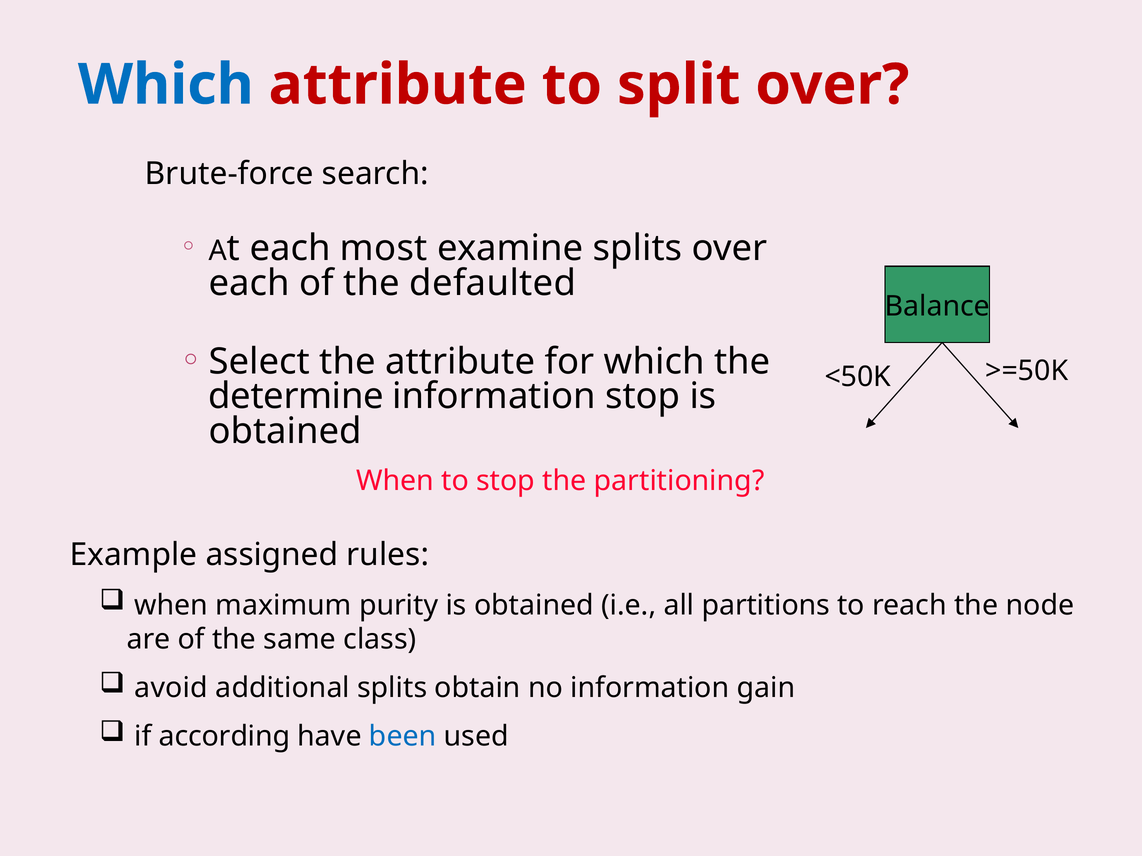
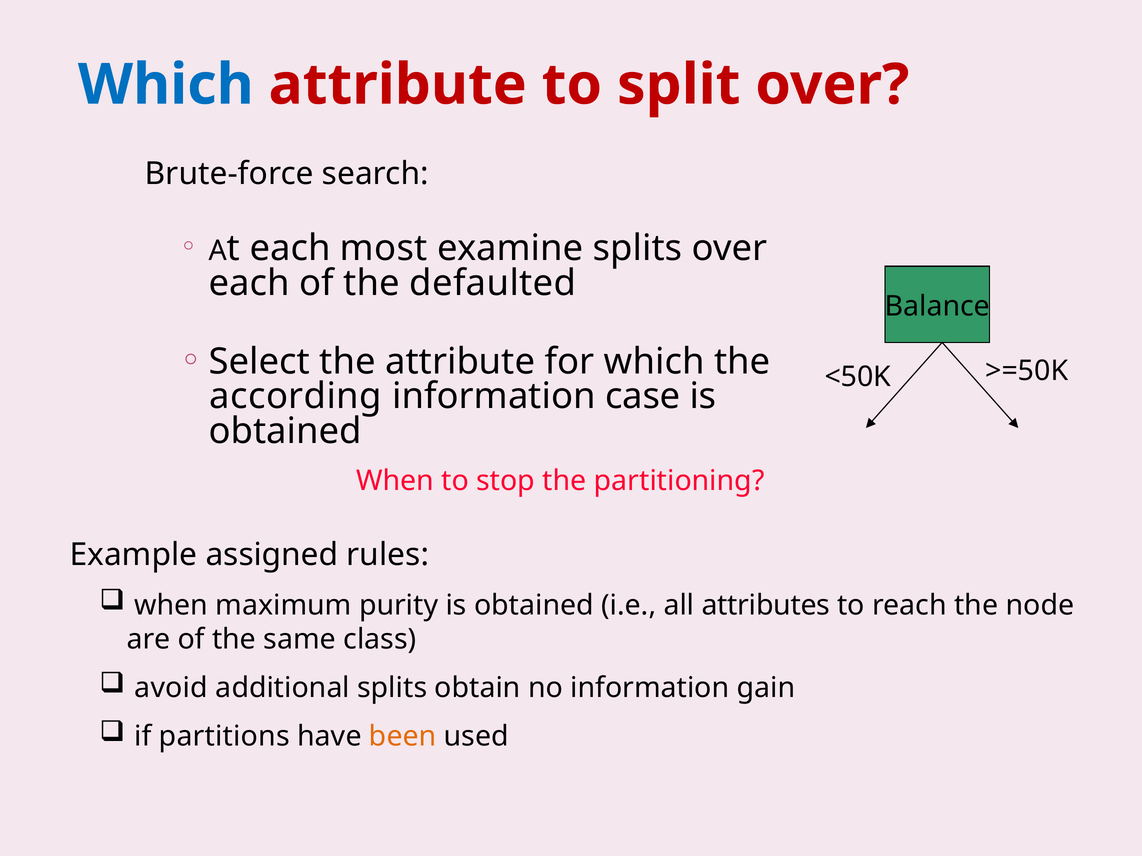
determine: determine -> according
information stop: stop -> case
partitions: partitions -> attributes
according: according -> partitions
been colour: blue -> orange
